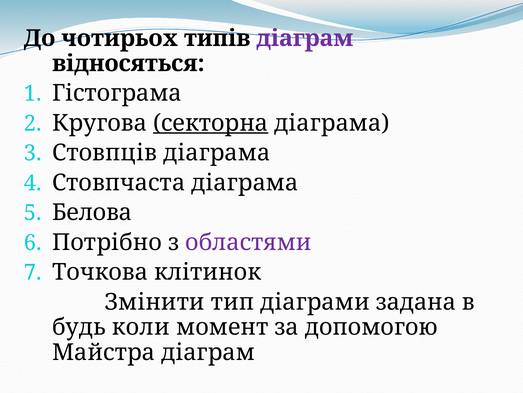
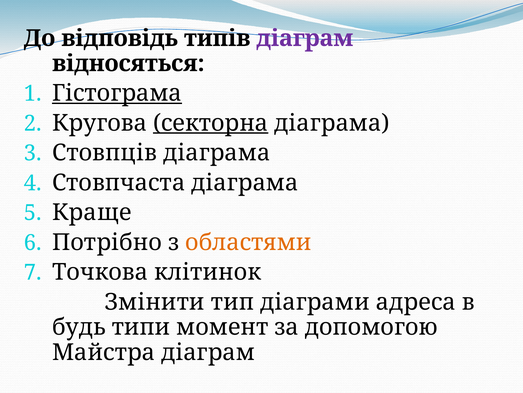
чотирьох: чотирьох -> відповідь
Гістограма underline: none -> present
Белова: Белова -> Краще
областями colour: purple -> orange
задана: задана -> адреса
коли: коли -> типи
